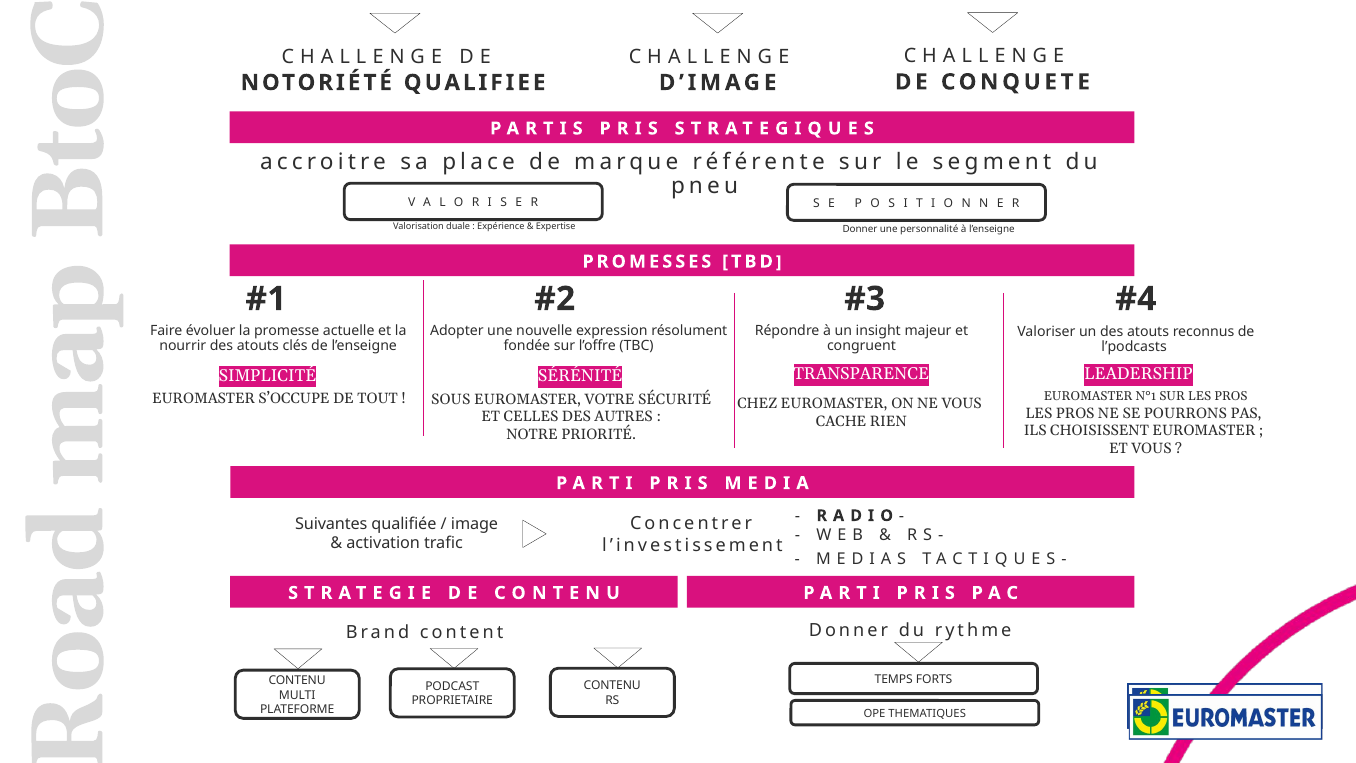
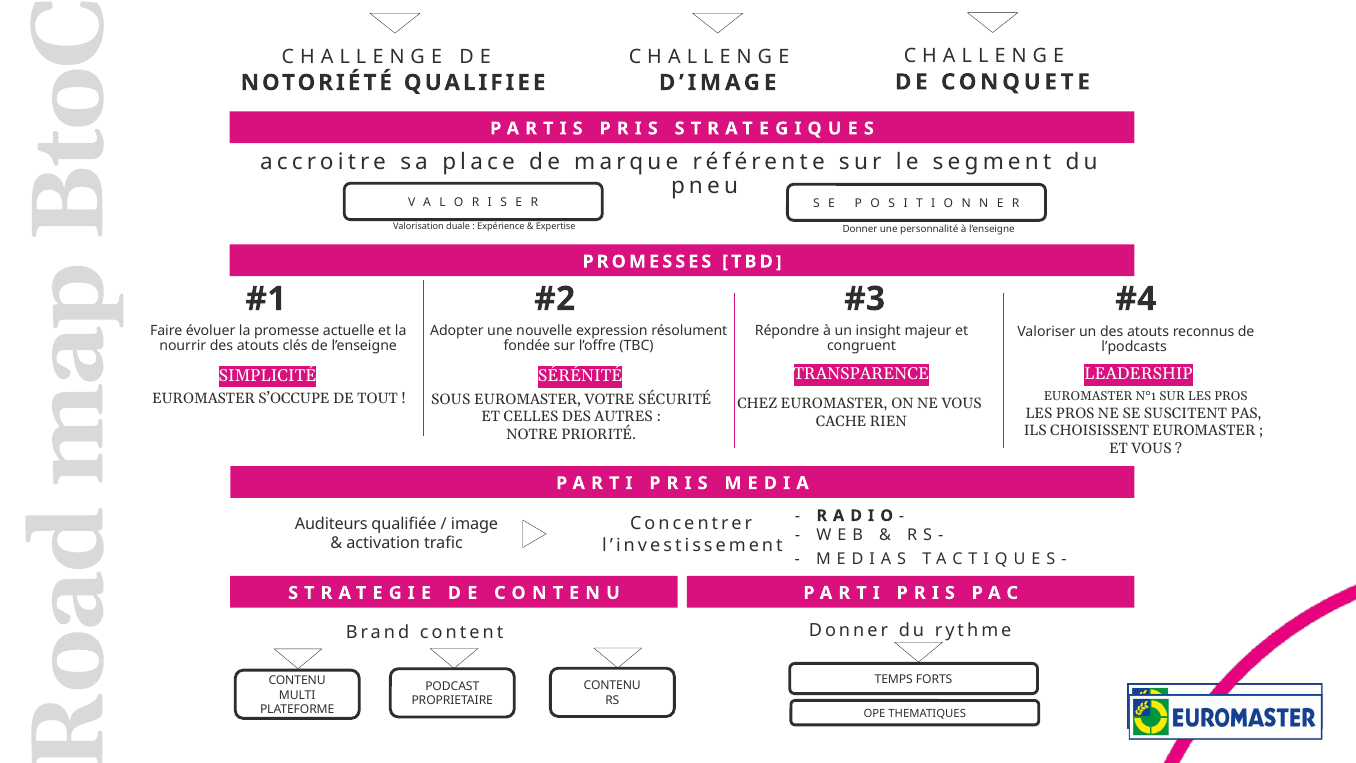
POURRONS: POURRONS -> SUSCITENT
Suivantes: Suivantes -> Auditeurs
